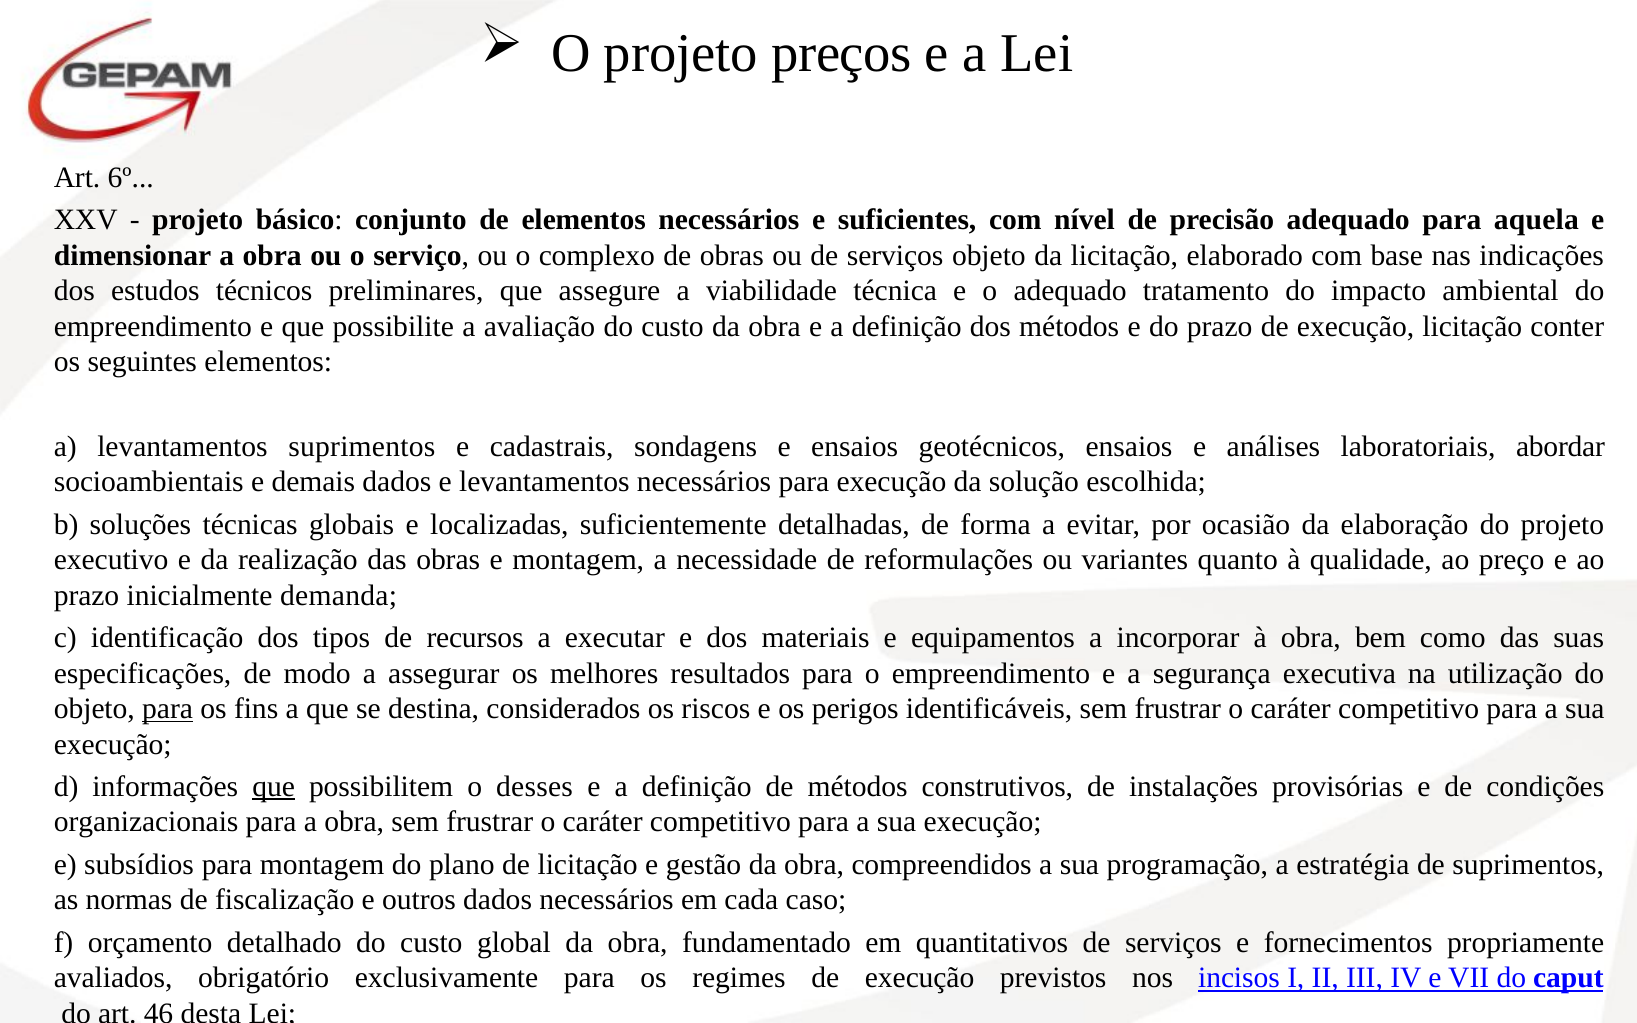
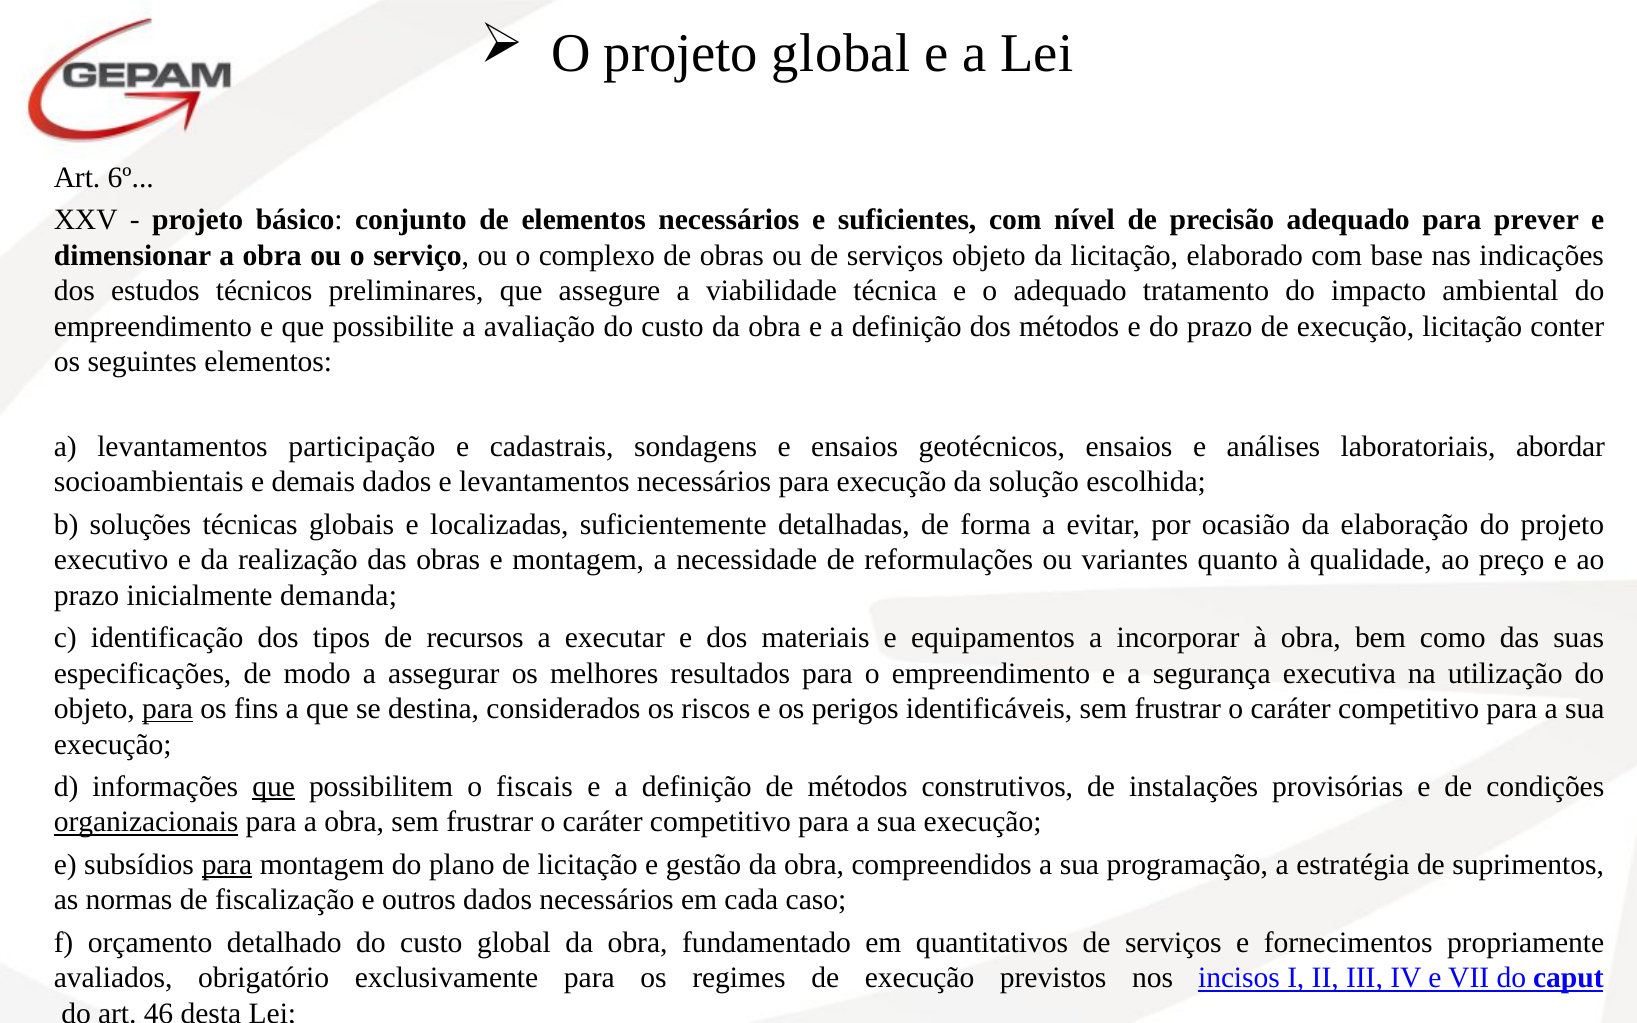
projeto preços: preços -> global
aquela: aquela -> prever
levantamentos suprimentos: suprimentos -> participação
desses: desses -> fiscais
organizacionais underline: none -> present
para at (227, 865) underline: none -> present
